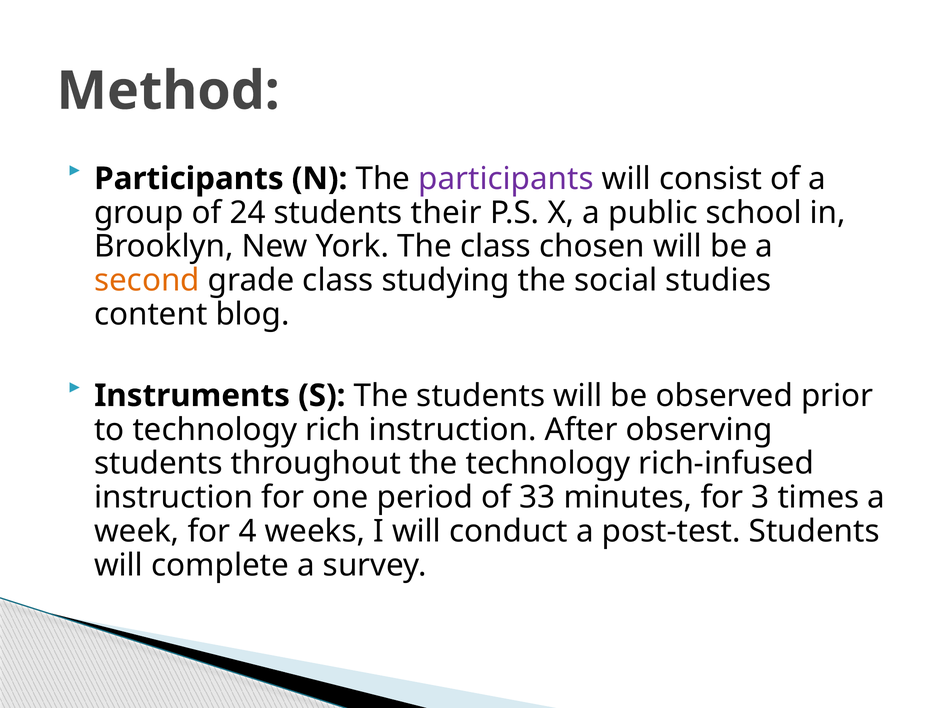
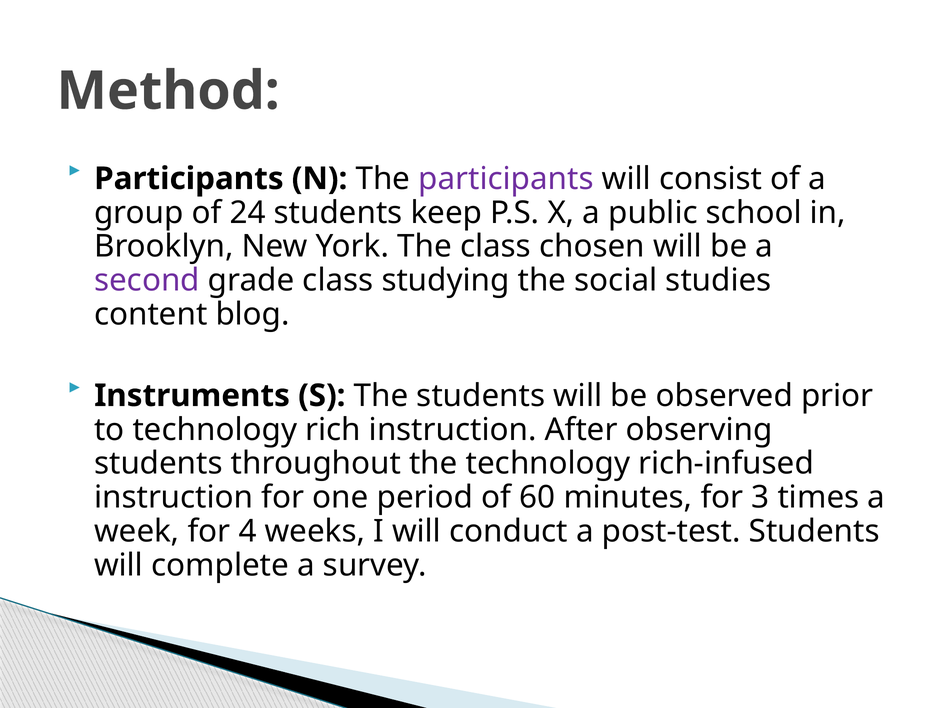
their: their -> keep
second colour: orange -> purple
33: 33 -> 60
